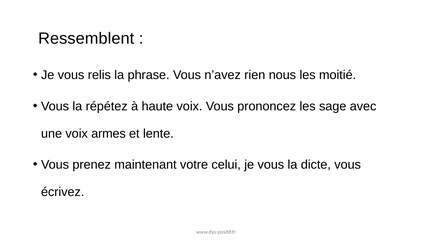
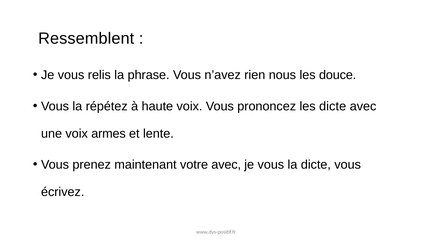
moitié: moitié -> douce
les sage: sage -> dicte
votre celui: celui -> avec
